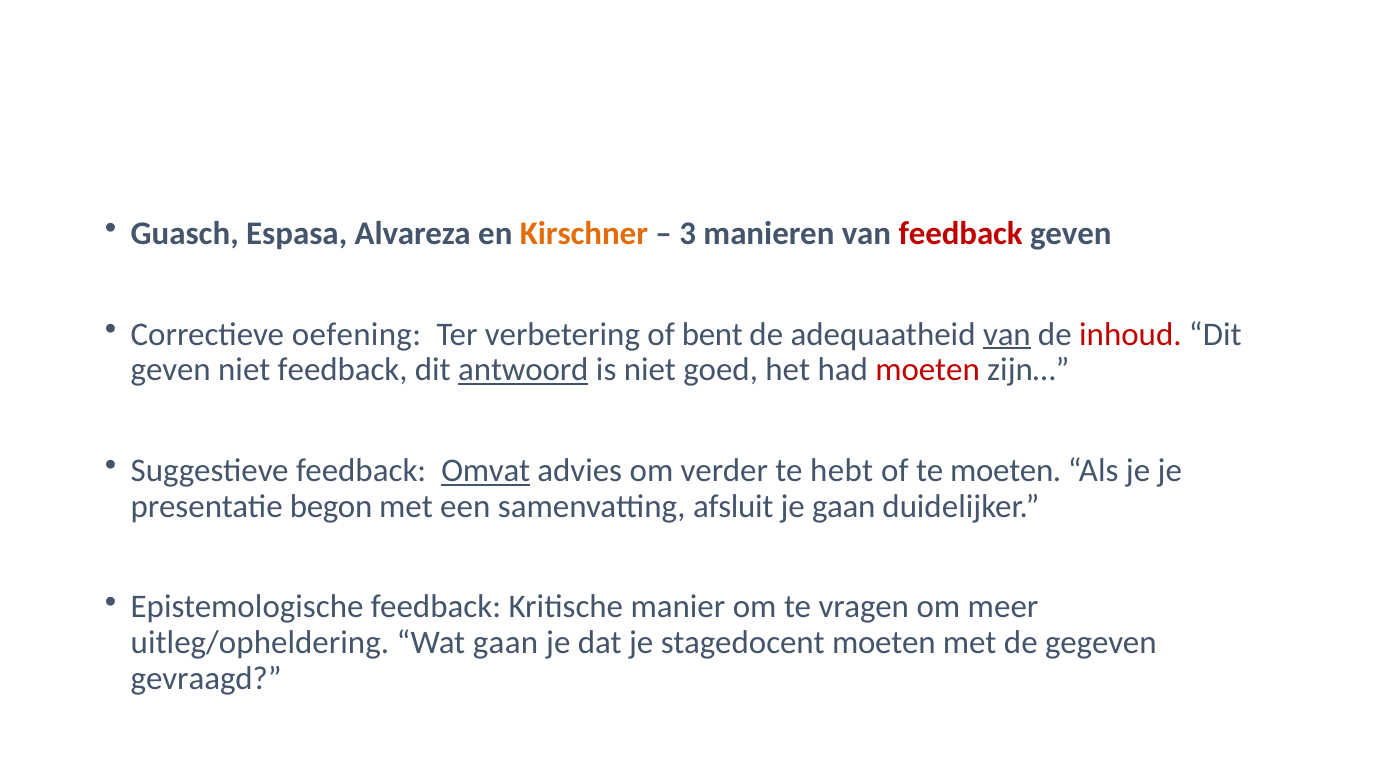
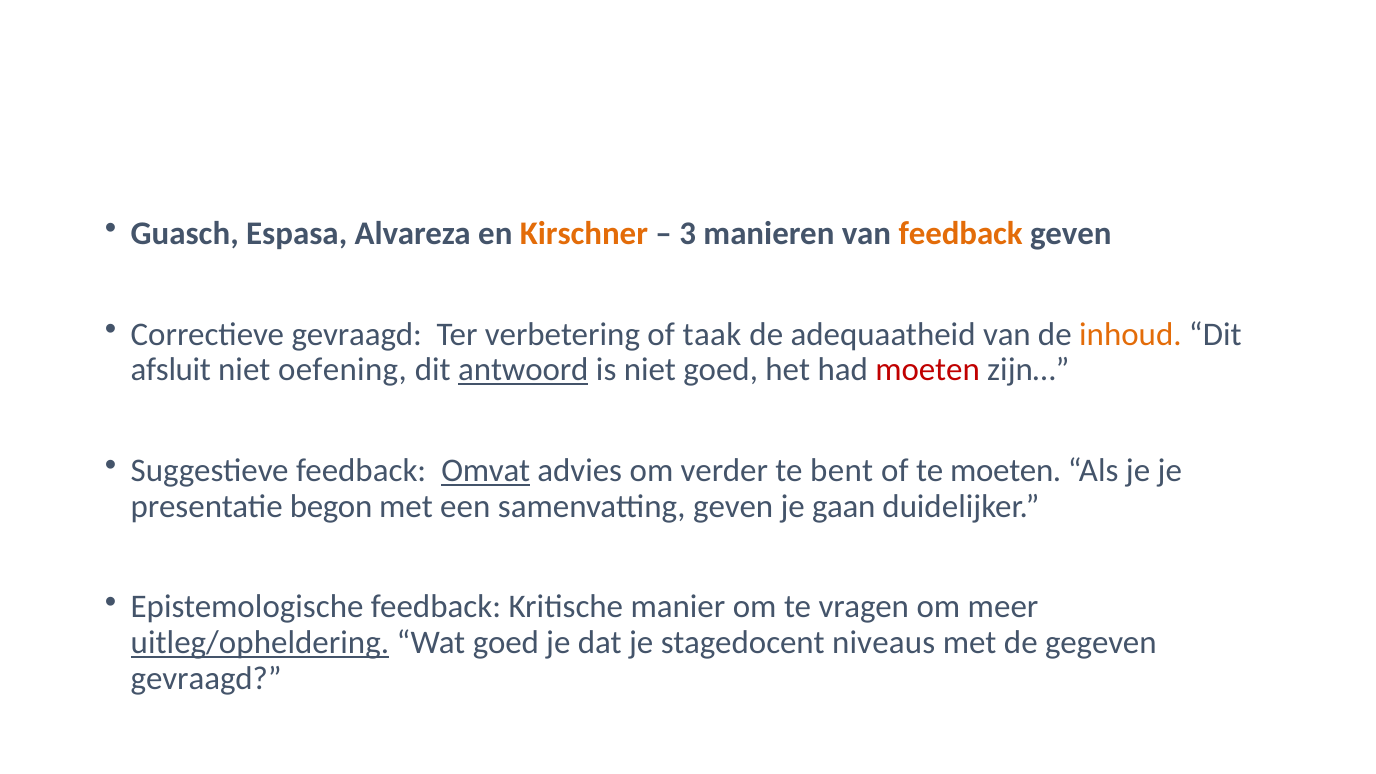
feedback at (961, 233) colour: red -> orange
Correctieve oefening: oefening -> gevraagd
bent: bent -> taak
van at (1007, 334) underline: present -> none
inhoud colour: red -> orange
geven at (171, 370): geven -> afsluit
niet feedback: feedback -> oefening
hebt: hebt -> bent
samenvatting afsluit: afsluit -> geven
uitleg/opheldering underline: none -> present
Wat gaan: gaan -> goed
stagedocent moeten: moeten -> niveaus
